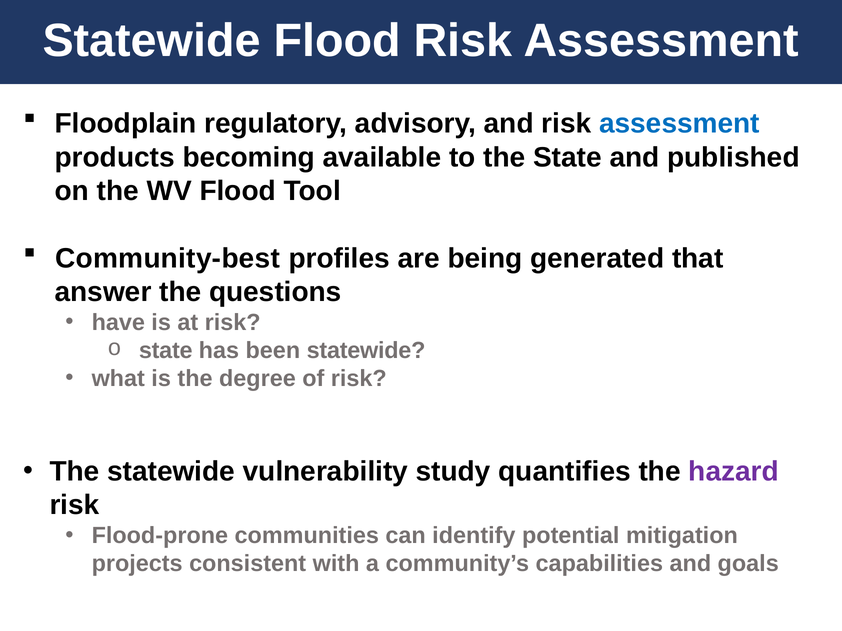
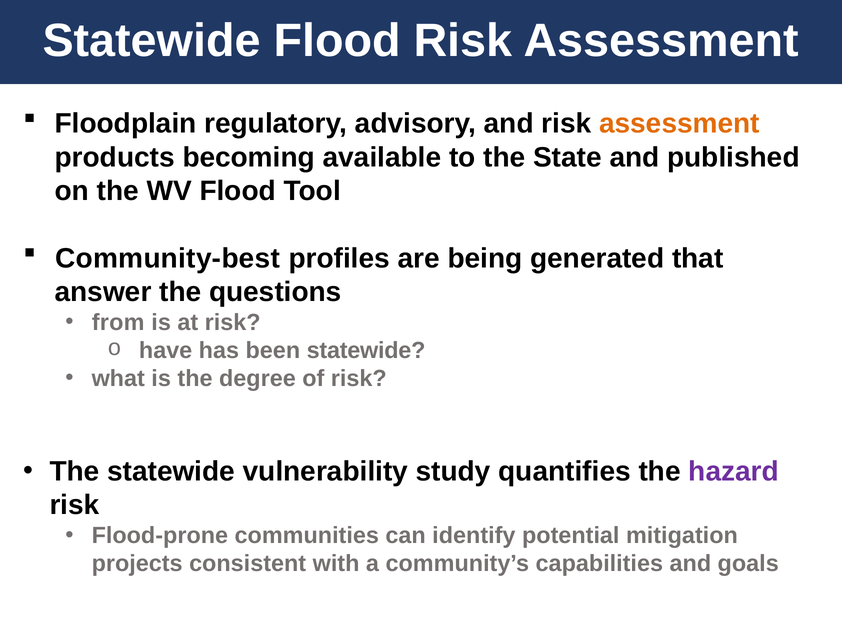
assessment at (679, 124) colour: blue -> orange
have: have -> from
state at (166, 351): state -> have
